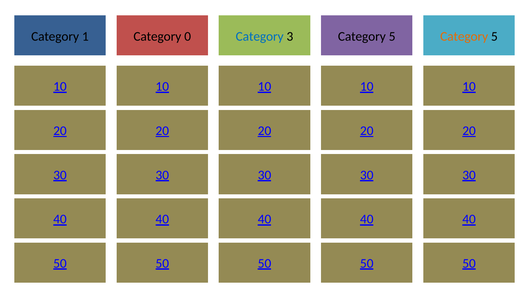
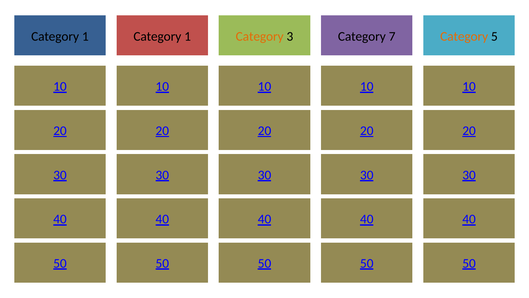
0 at (188, 36): 0 -> 1
Category at (260, 36) colour: blue -> orange
5 at (392, 36): 5 -> 7
